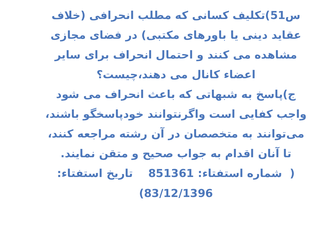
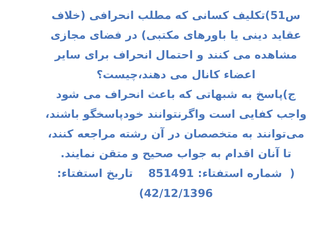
851361: 851361 -> 851491
83/12/1396: 83/12/1396 -> 42/12/1396
